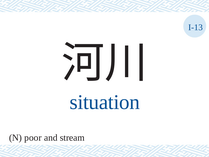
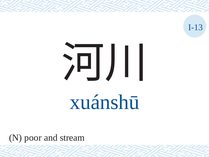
situation: situation -> xuánshū
